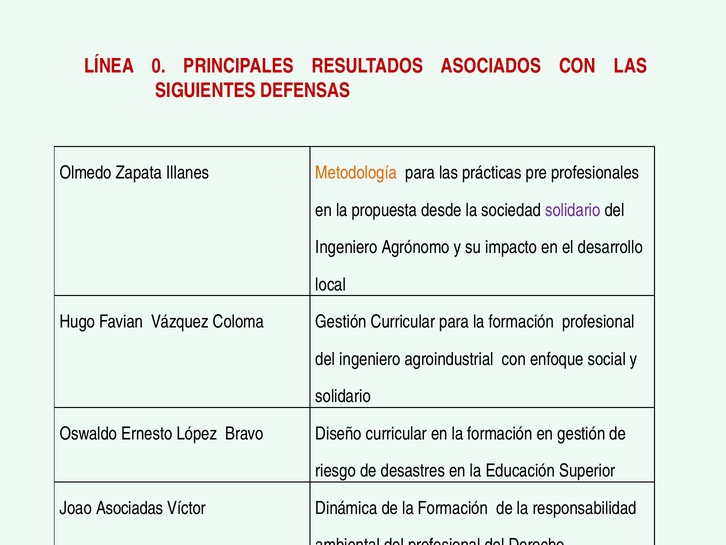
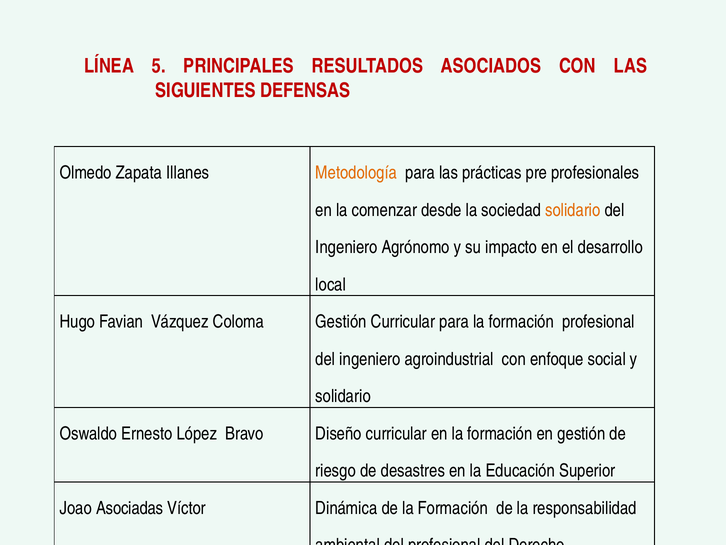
0: 0 -> 5
propuesta: propuesta -> comenzar
solidario at (573, 210) colour: purple -> orange
